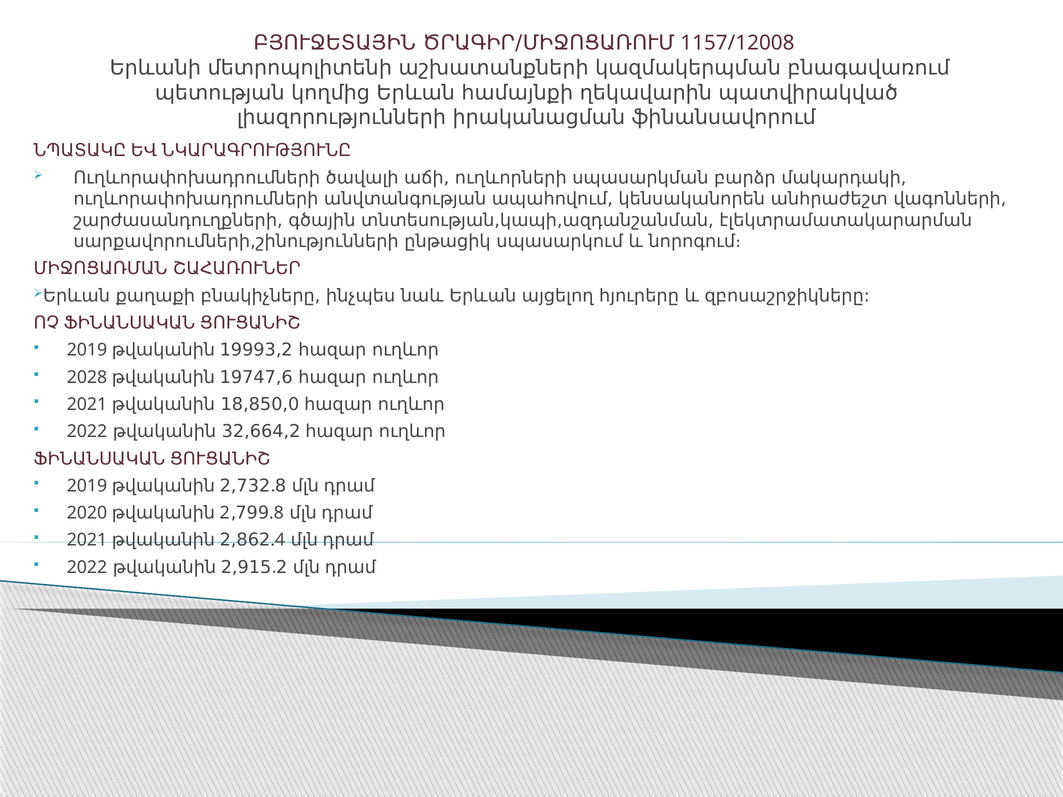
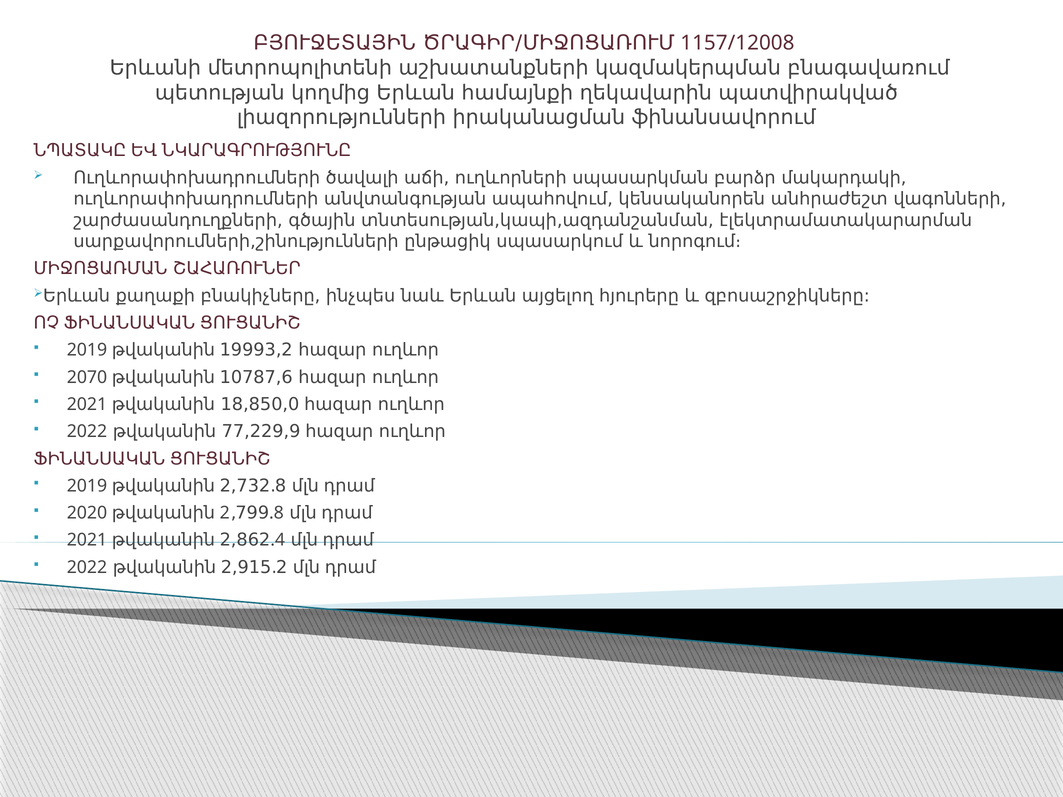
2028: 2028 -> 2070
19747,6: 19747,6 -> 10787,6
32,664,2: 32,664,2 -> 77,229,9
